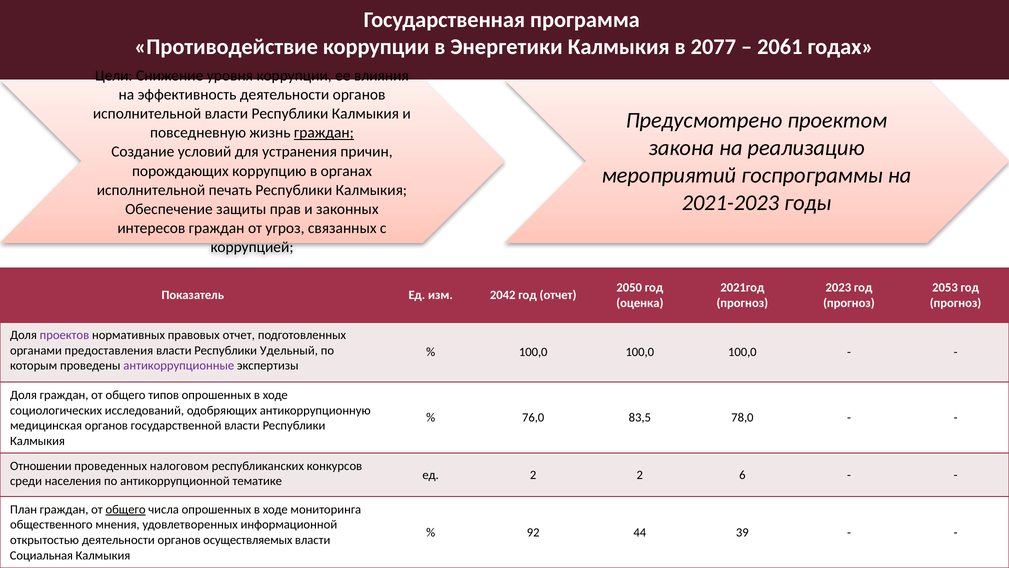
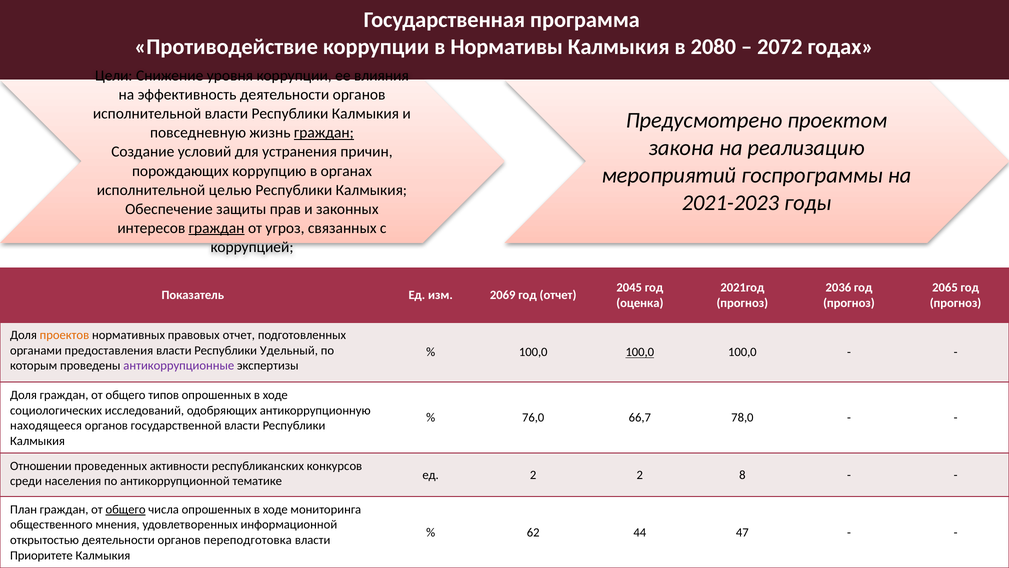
Энергетики: Энергетики -> Нормативы
2077: 2077 -> 2080
2061: 2061 -> 2072
печать: печать -> целью
граждан at (217, 228) underline: none -> present
2050: 2050 -> 2045
2023: 2023 -> 2036
2053: 2053 -> 2065
2042: 2042 -> 2069
проектов colour: purple -> orange
100,0 at (640, 352) underline: none -> present
83,5: 83,5 -> 66,7
медицинская: медицинская -> находящееся
налоговом: налоговом -> активности
6: 6 -> 8
92: 92 -> 62
39: 39 -> 47
осуществляемых: осуществляемых -> переподготовка
Социальная: Социальная -> Приоритете
